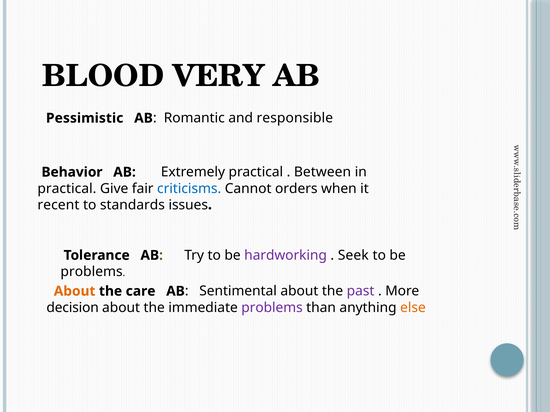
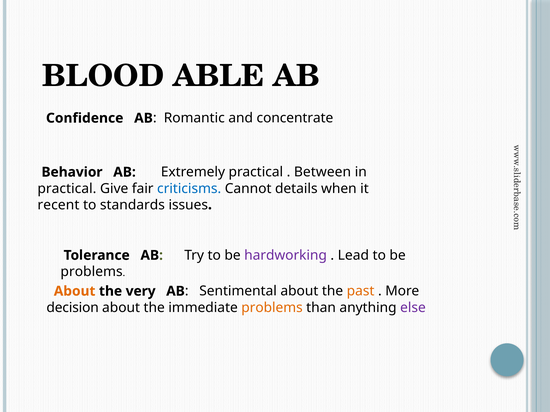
VERY: VERY -> ABLE
Pessimistic: Pessimistic -> Confidence
responsible: responsible -> concentrate
orders: orders -> details
Seek: Seek -> Lead
care: care -> very
past colour: purple -> orange
problems at (272, 308) colour: purple -> orange
else colour: orange -> purple
